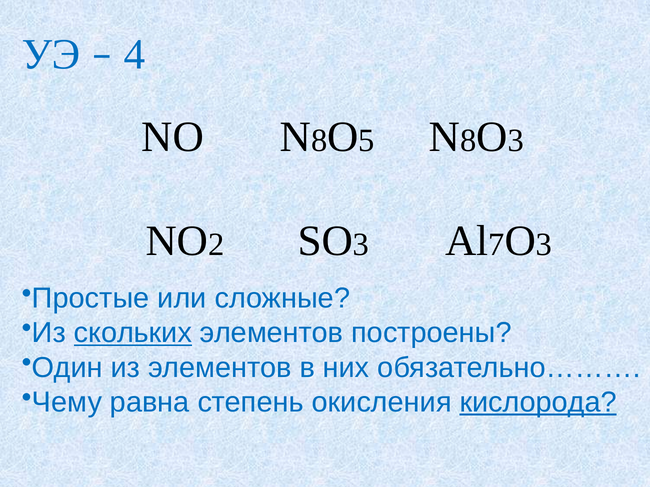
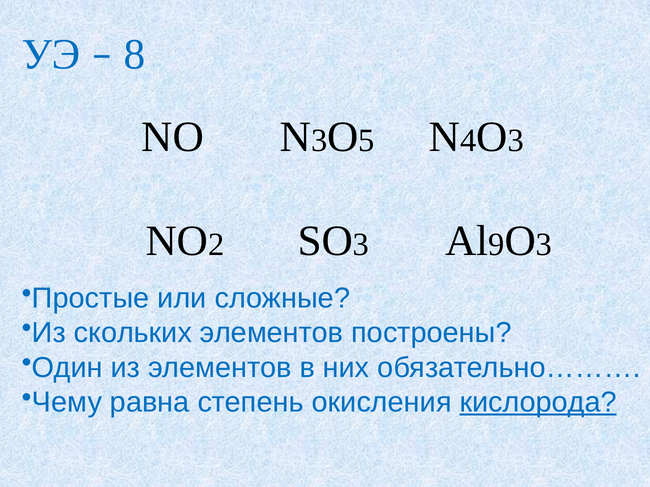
4: 4 -> 8
8 at (319, 141): 8 -> 3
8 at (468, 141): 8 -> 4
7: 7 -> 9
скольких underline: present -> none
